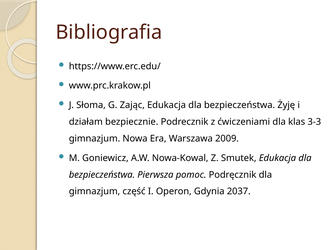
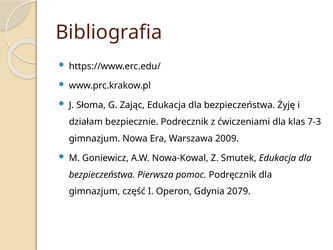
3-3: 3-3 -> 7-3
2037: 2037 -> 2079
